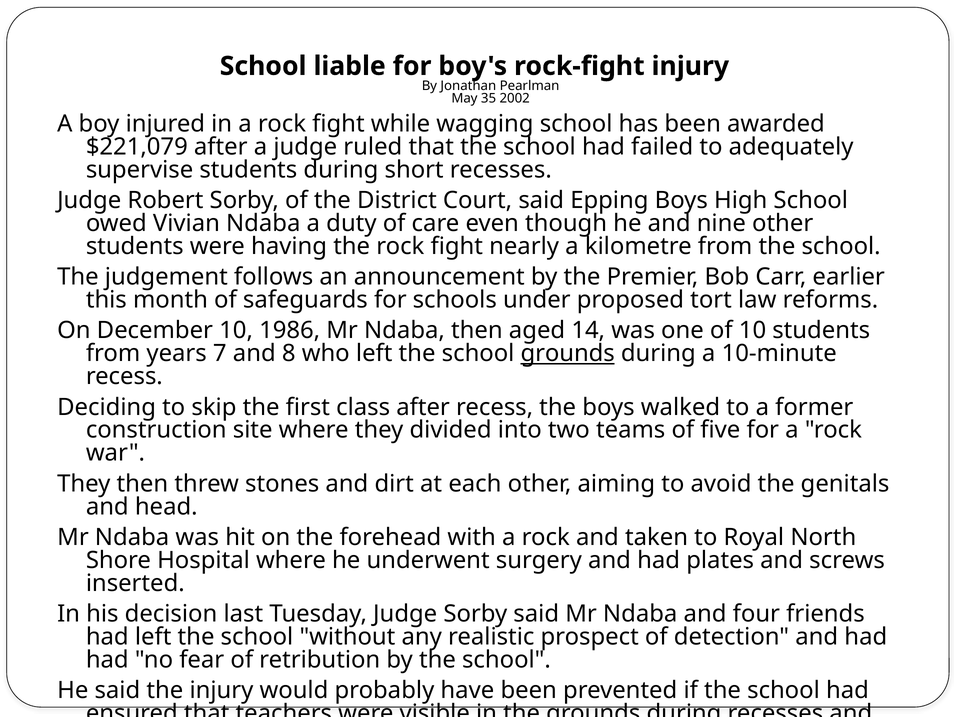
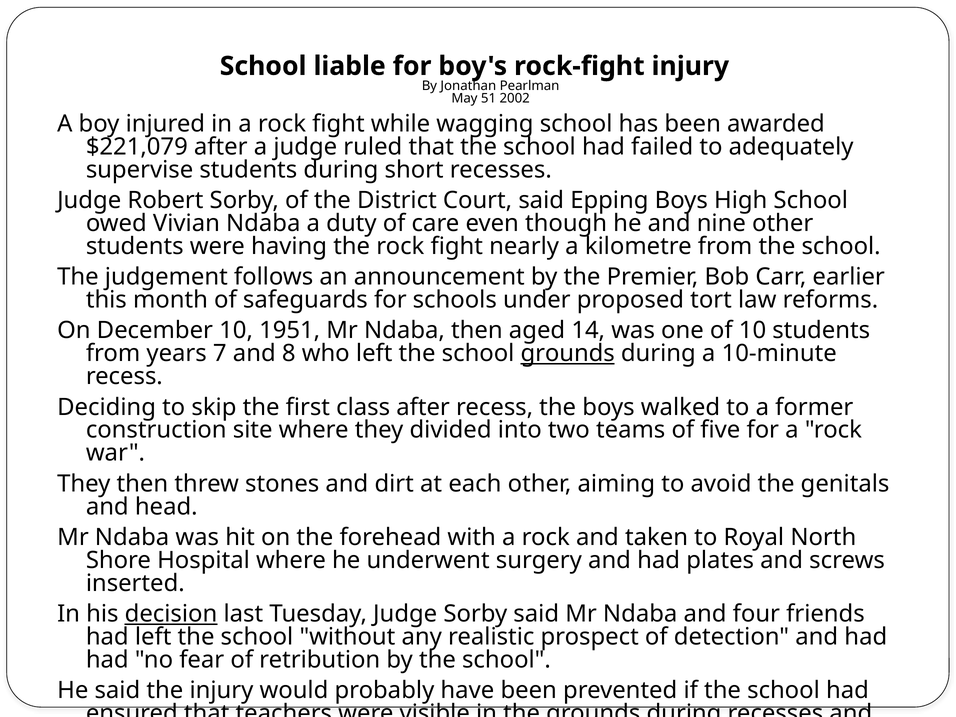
35: 35 -> 51
1986: 1986 -> 1951
decision underline: none -> present
